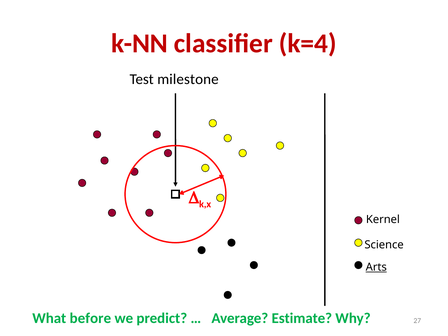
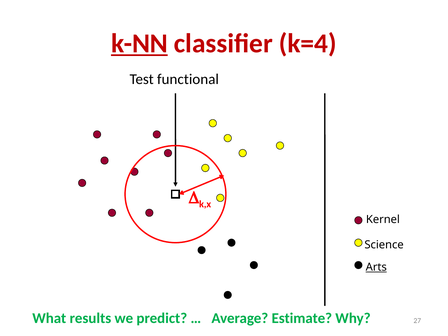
k-NN underline: none -> present
milestone: milestone -> functional
before: before -> results
